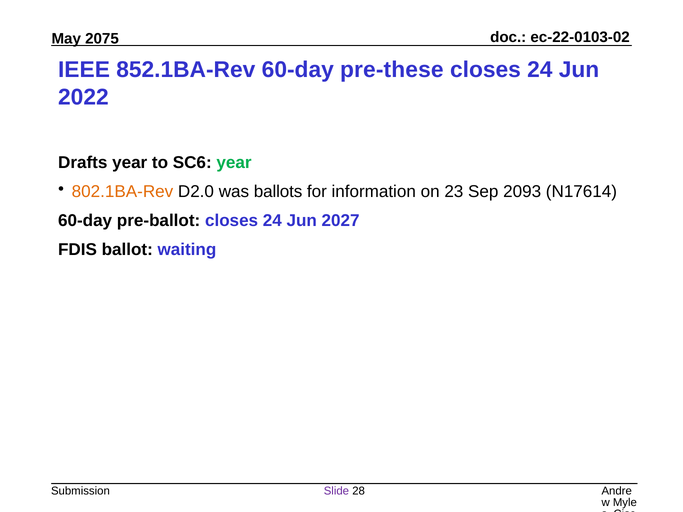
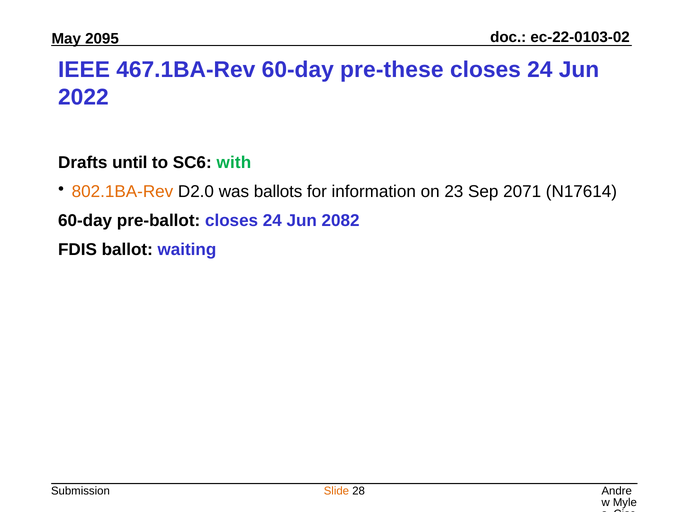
2075: 2075 -> 2095
852.1BA-Rev: 852.1BA-Rev -> 467.1BA-Rev
Drafts year: year -> until
SC6 year: year -> with
2093: 2093 -> 2071
2027: 2027 -> 2082
Slide colour: purple -> orange
